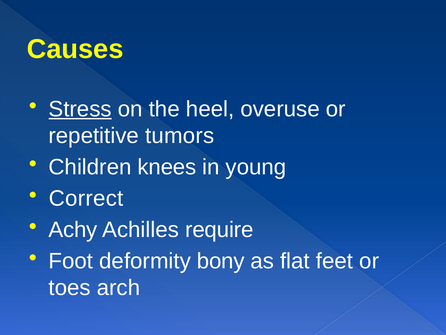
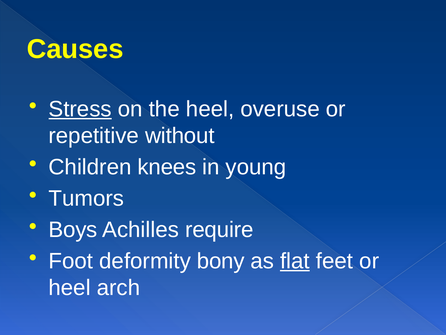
tumors: tumors -> without
Correct: Correct -> Tumors
Achy: Achy -> Boys
flat underline: none -> present
toes at (70, 287): toes -> heel
